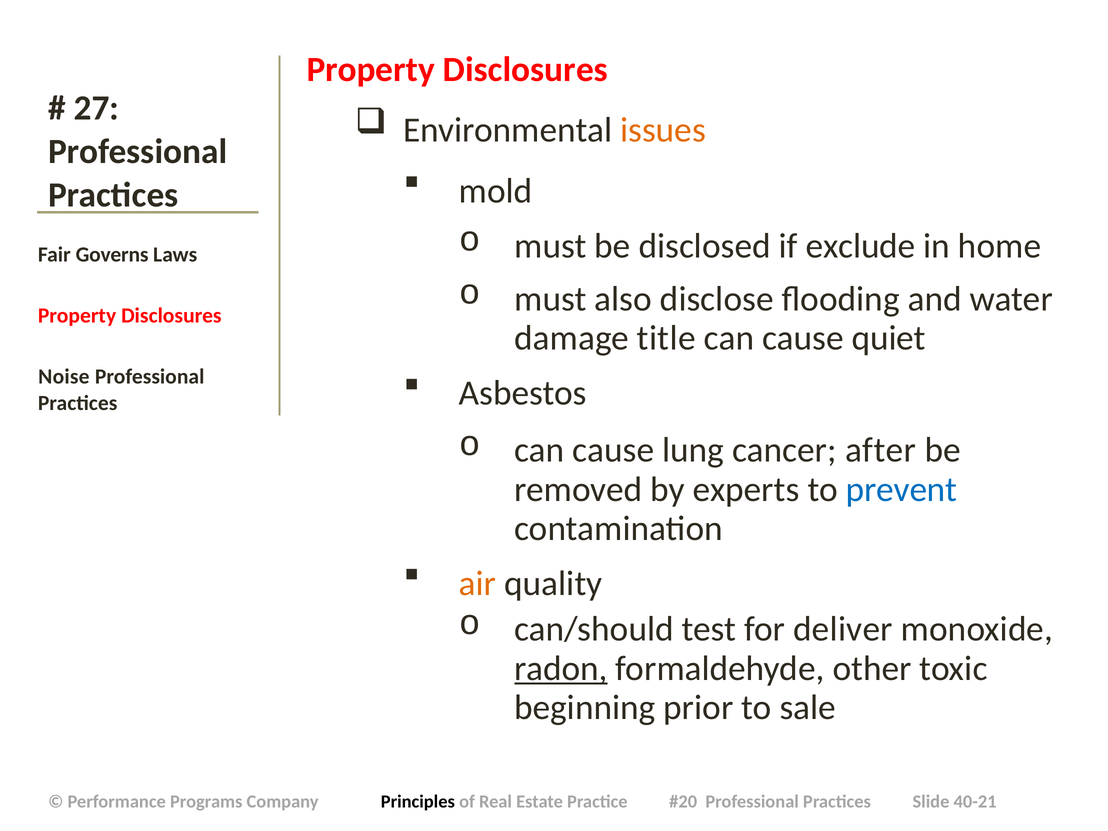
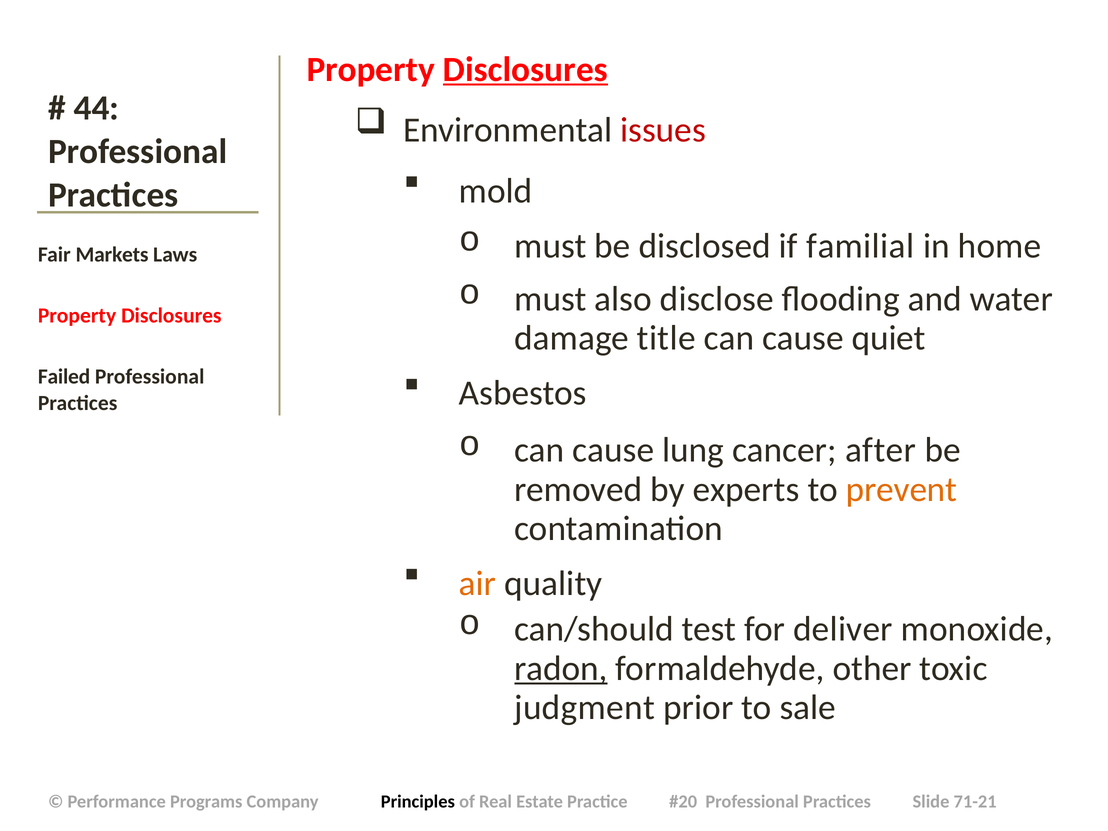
Disclosures at (525, 69) underline: none -> present
27: 27 -> 44
issues colour: orange -> red
exclude: exclude -> familial
Governs: Governs -> Markets
Noise: Noise -> Failed
prevent colour: blue -> orange
beginning: beginning -> judgment
40-21: 40-21 -> 71-21
